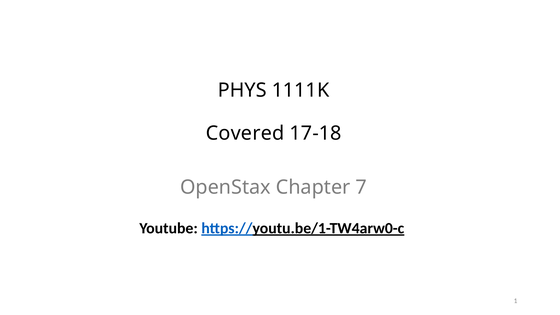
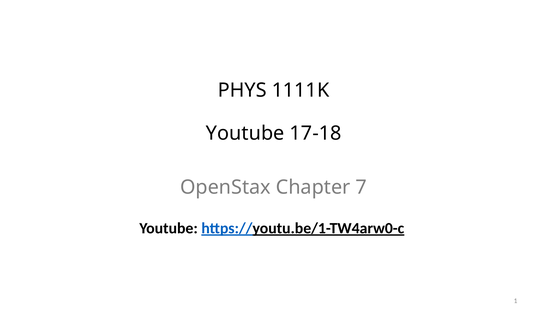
Covered at (245, 133): Covered -> Youtube
